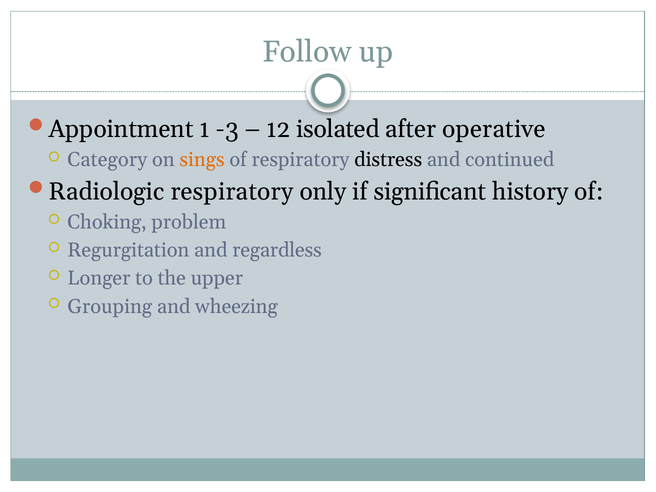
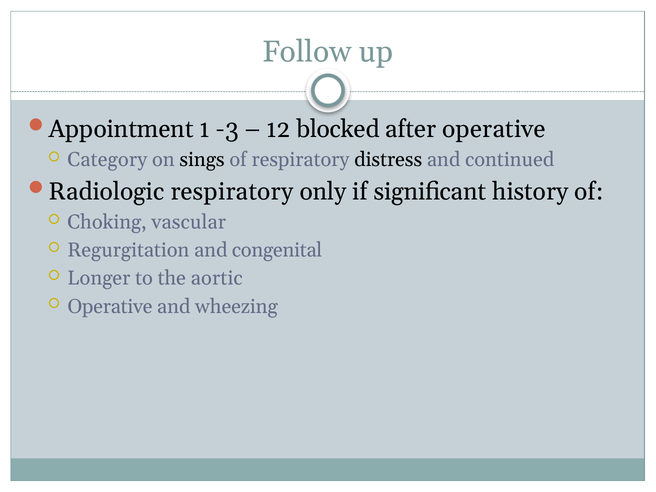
isolated: isolated -> blocked
sings colour: orange -> black
problem: problem -> vascular
regardless: regardless -> congenital
upper: upper -> aortic
Grouping at (110, 306): Grouping -> Operative
